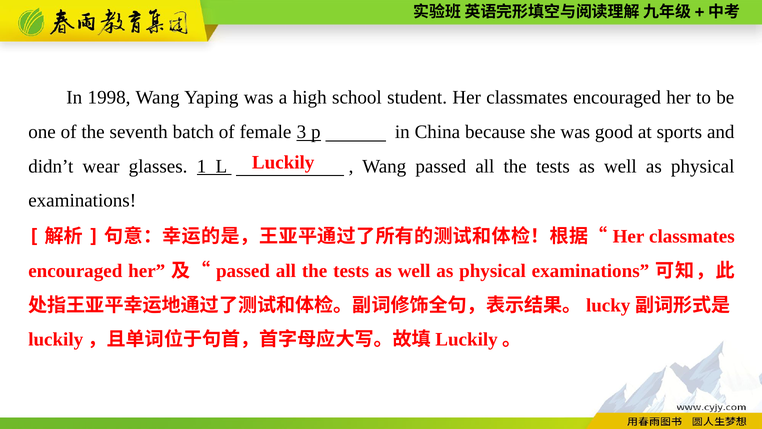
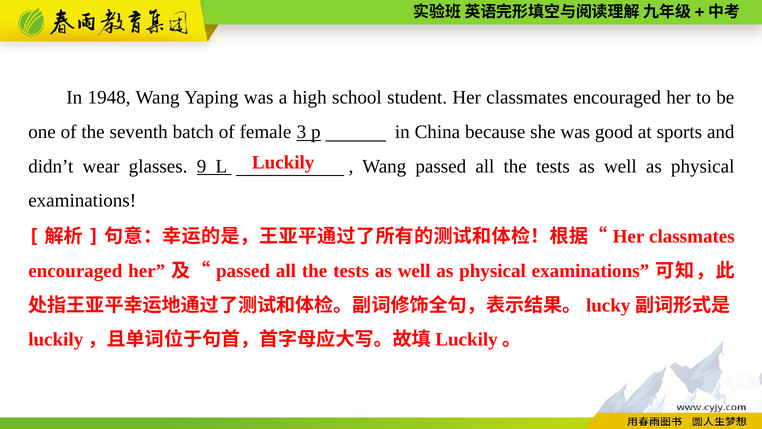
1998: 1998 -> 1948
1: 1 -> 9
